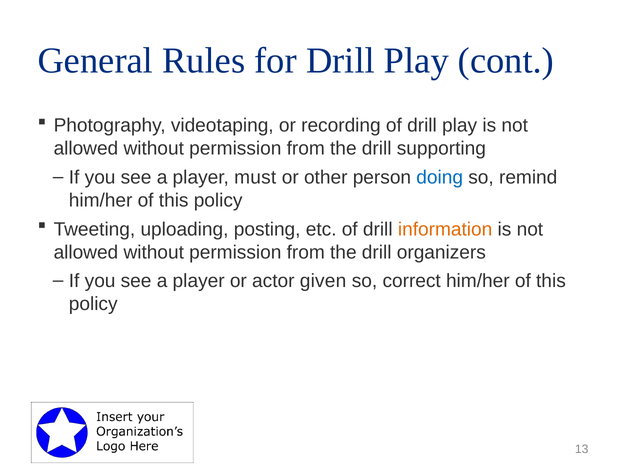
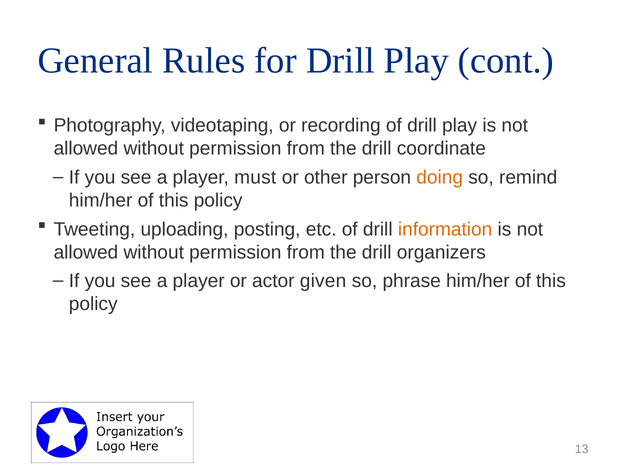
supporting: supporting -> coordinate
doing colour: blue -> orange
correct: correct -> phrase
